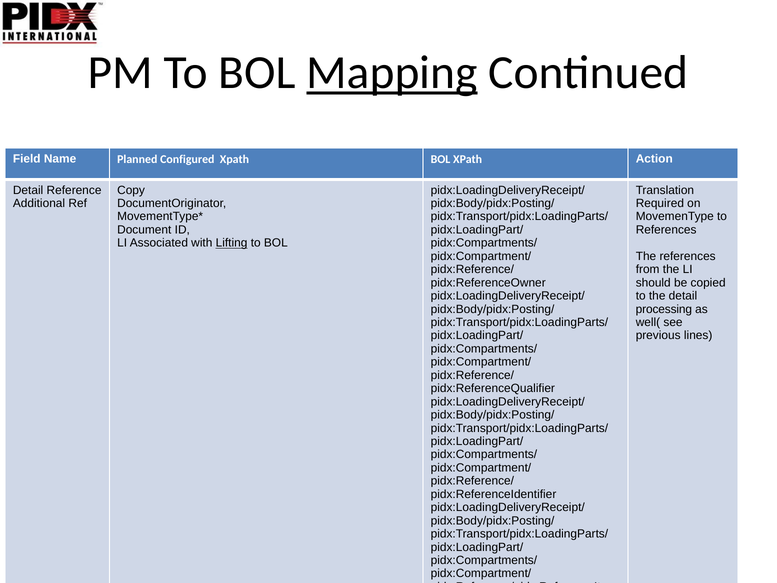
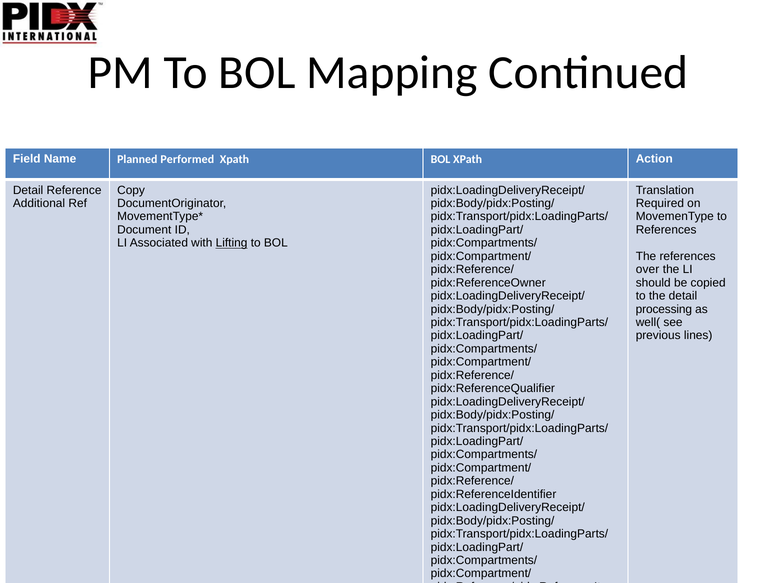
Mapping underline: present -> none
Configured: Configured -> Performed
from: from -> over
